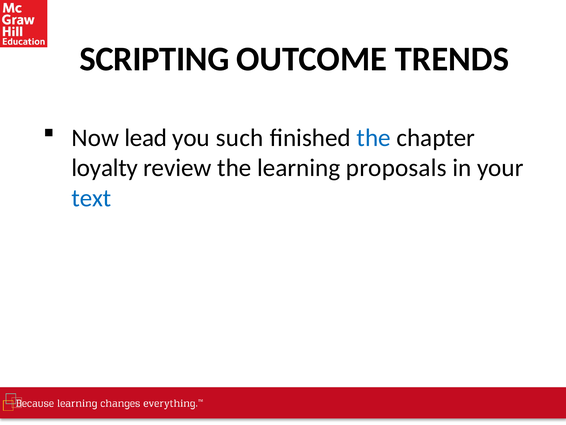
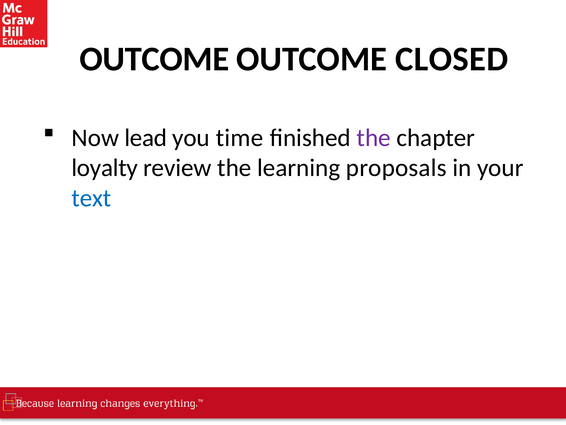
SCRIPTING at (154, 59): SCRIPTING -> OUTCOME
TRENDS: TRENDS -> CLOSED
such: such -> time
the at (374, 138) colour: blue -> purple
